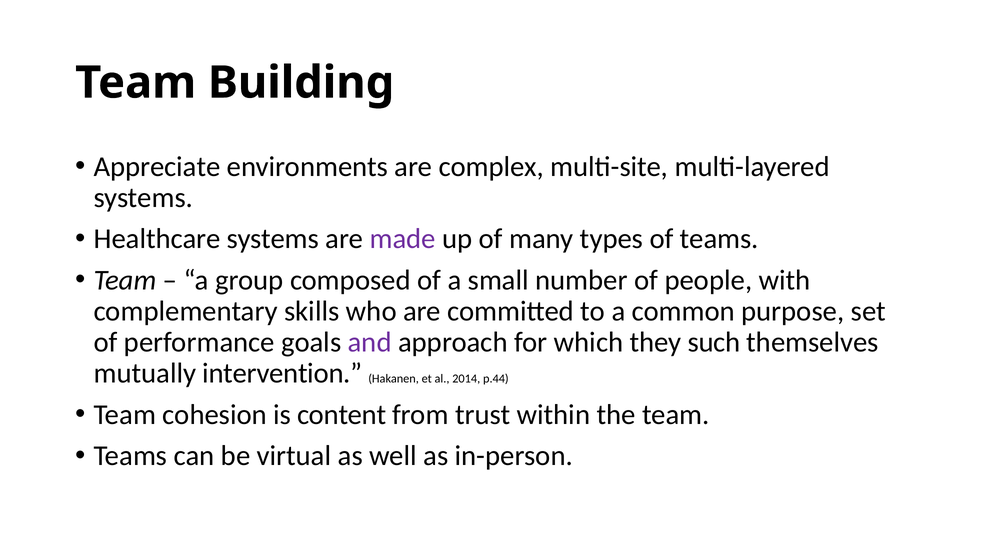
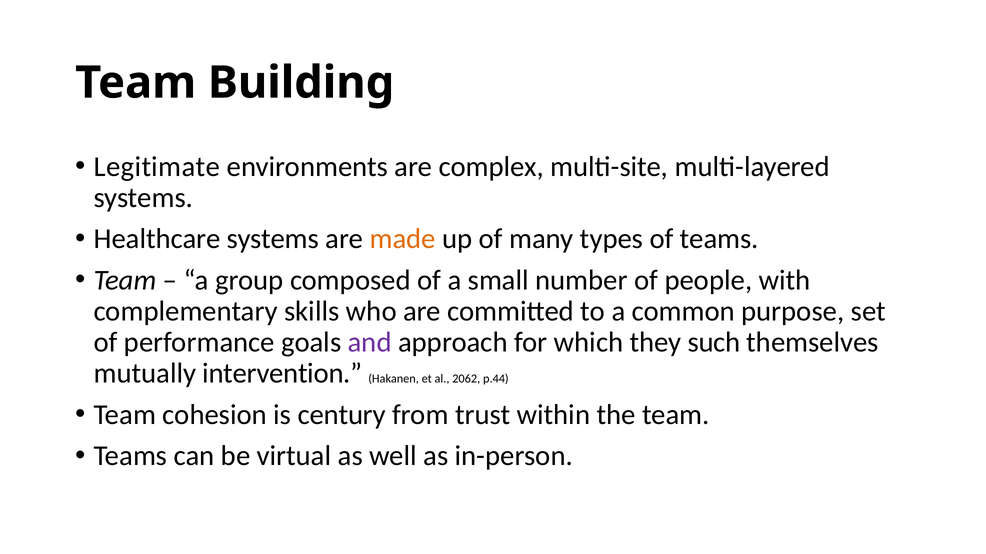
Appreciate: Appreciate -> Legitimate
made colour: purple -> orange
2014: 2014 -> 2062
content: content -> century
